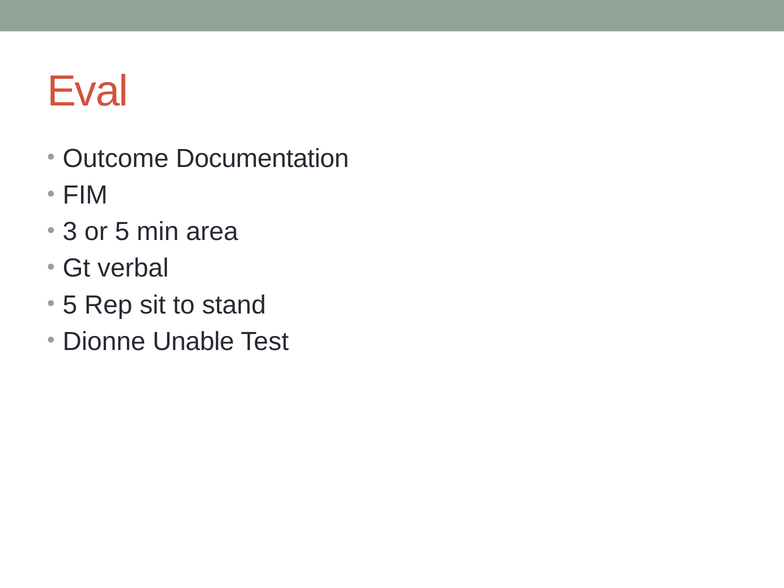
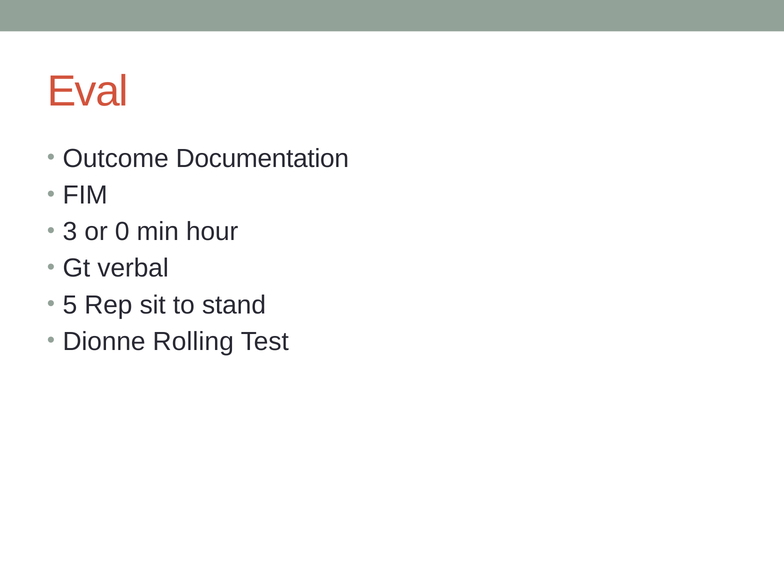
or 5: 5 -> 0
area: area -> hour
Unable: Unable -> Rolling
